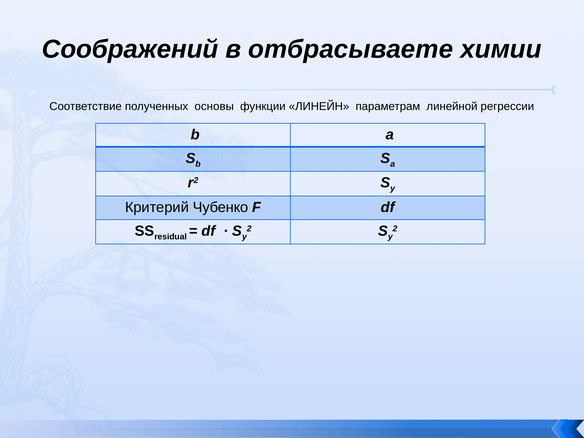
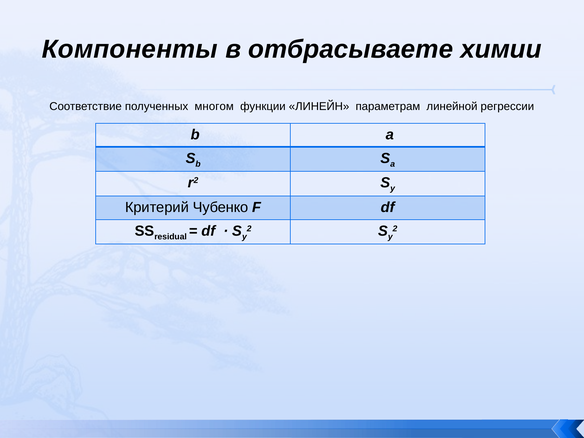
Соображений: Соображений -> Компоненты
основы: основы -> многом
